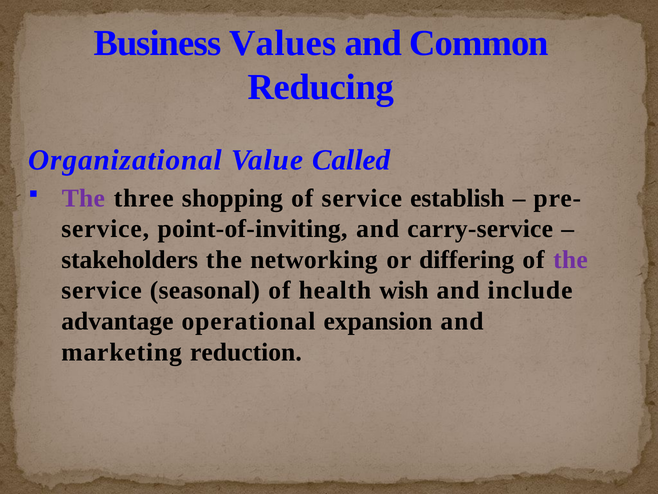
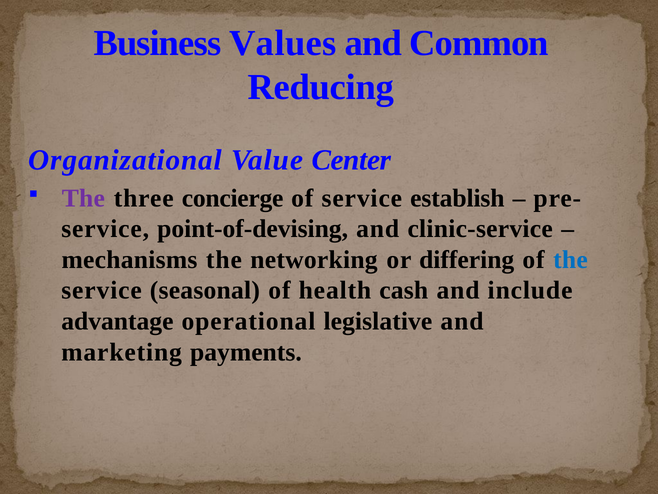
Called: Called -> Center
shopping: shopping -> concierge
point-of-inviting: point-of-inviting -> point-of-devising
carry-service: carry-service -> clinic-service
stakeholders: stakeholders -> mechanisms
the at (570, 260) colour: purple -> blue
wish: wish -> cash
expansion: expansion -> legislative
reduction: reduction -> payments
